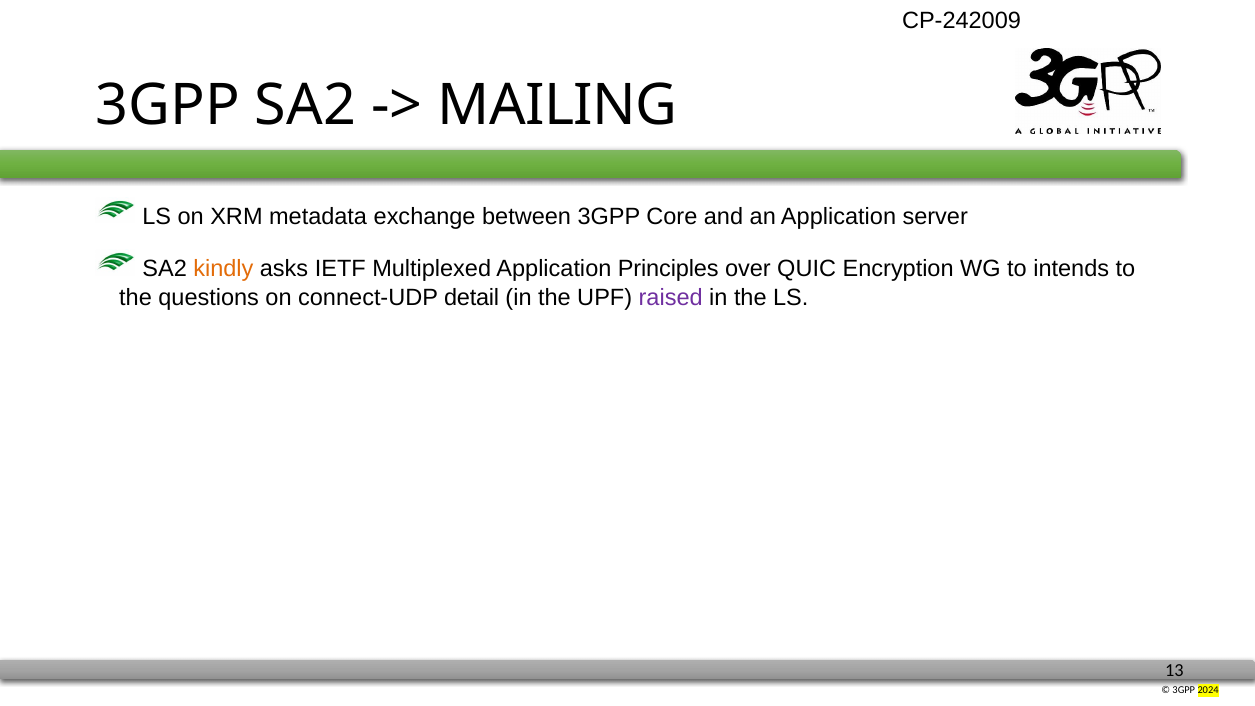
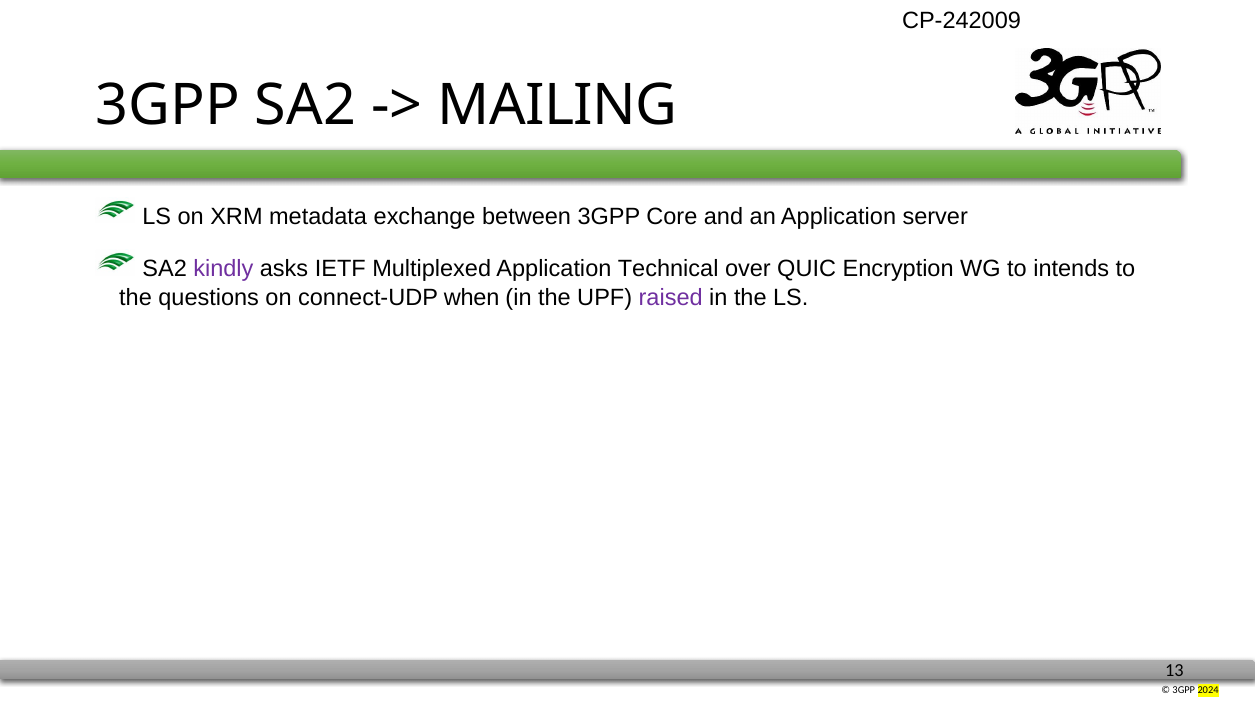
kindly colour: orange -> purple
Principles: Principles -> Technical
detail: detail -> when
